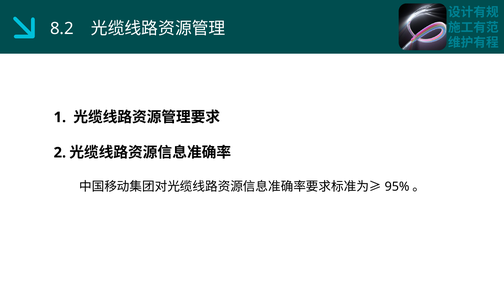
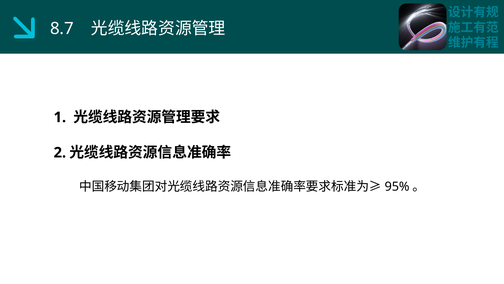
8.2: 8.2 -> 8.7
